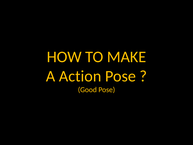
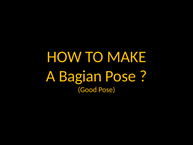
Action: Action -> Bagian
